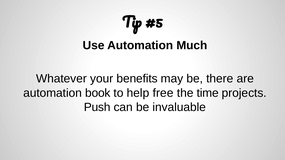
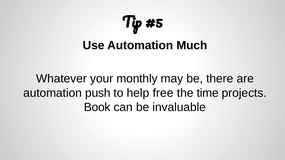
benefits: benefits -> monthly
book: book -> push
Push: Push -> Book
